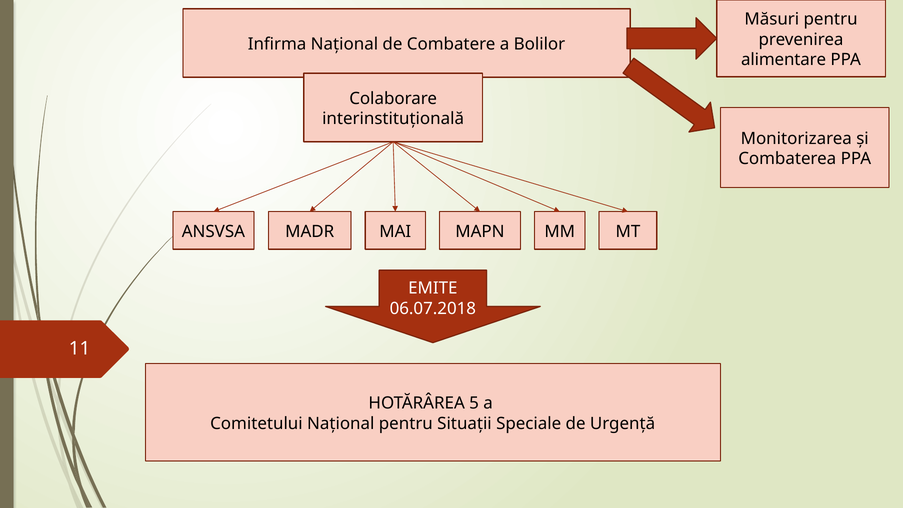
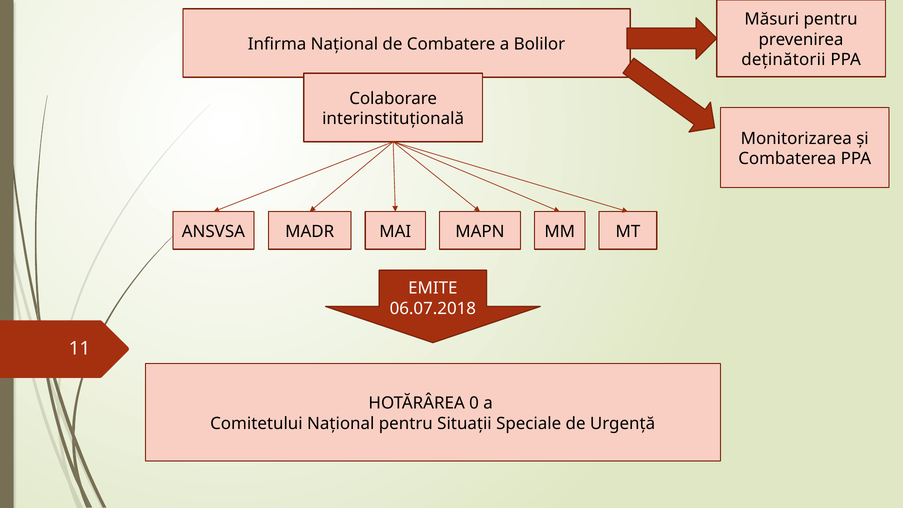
alimentare: alimentare -> deținătorii
5: 5 -> 0
